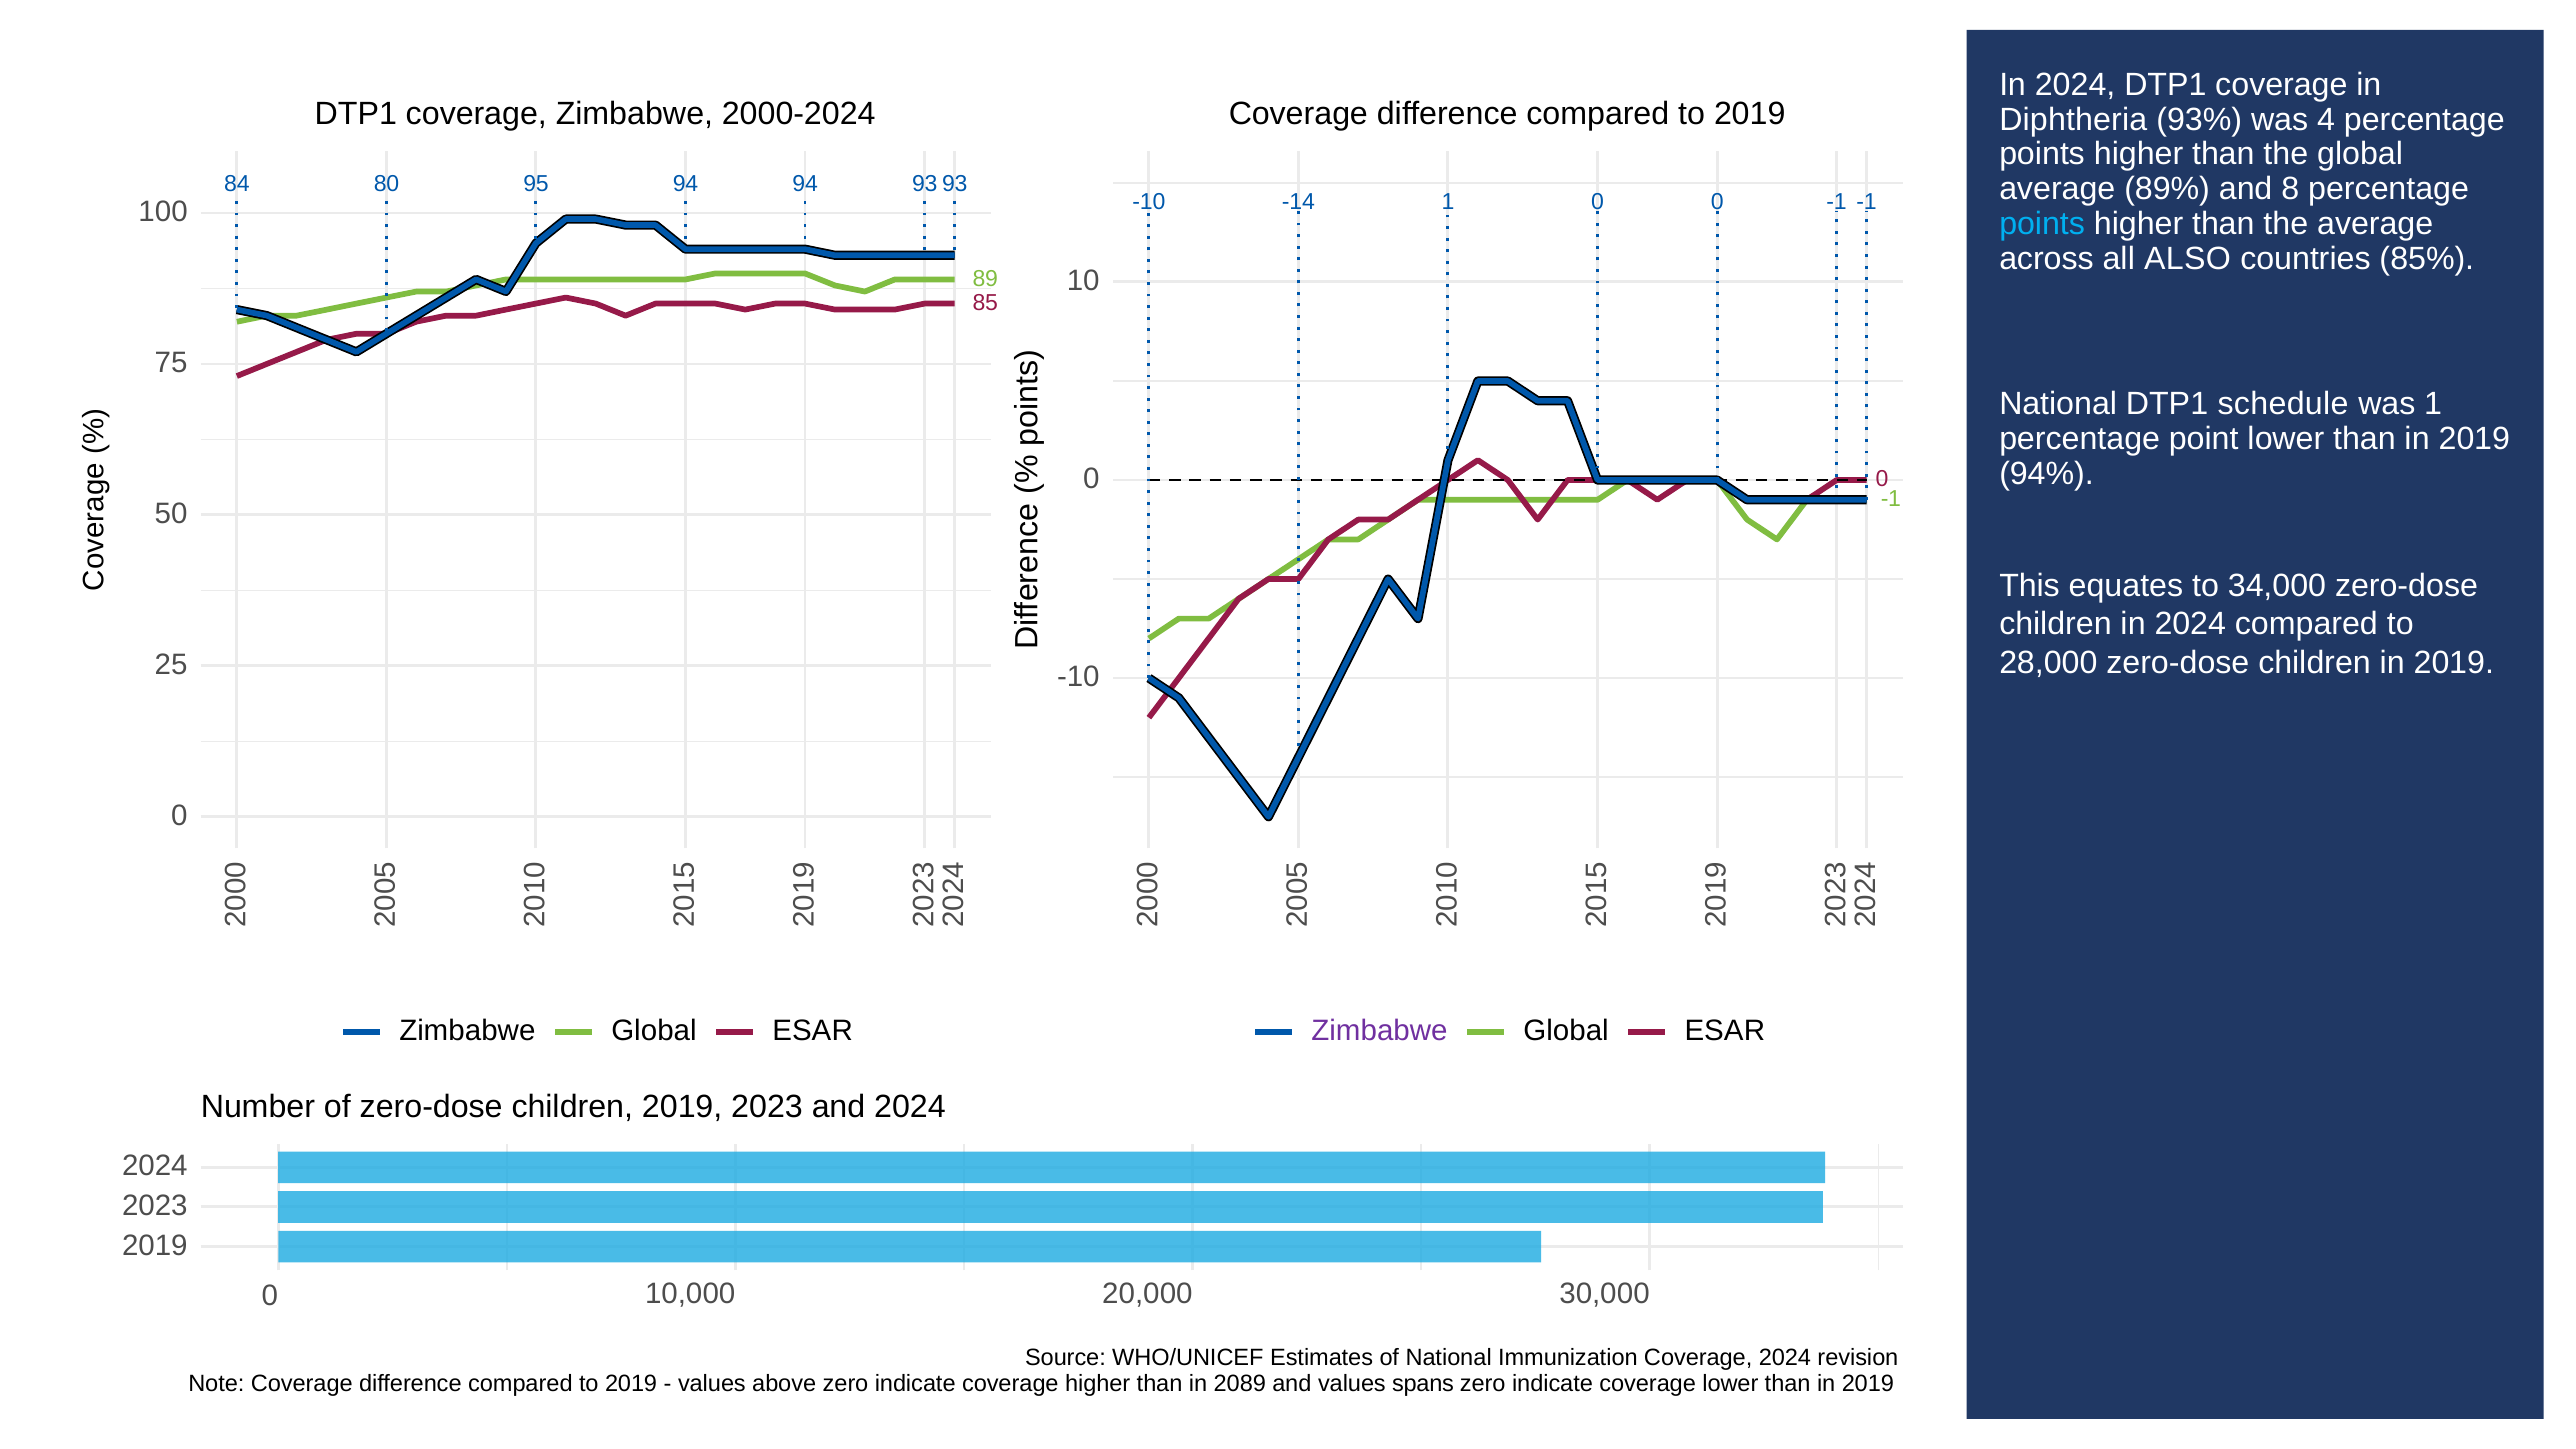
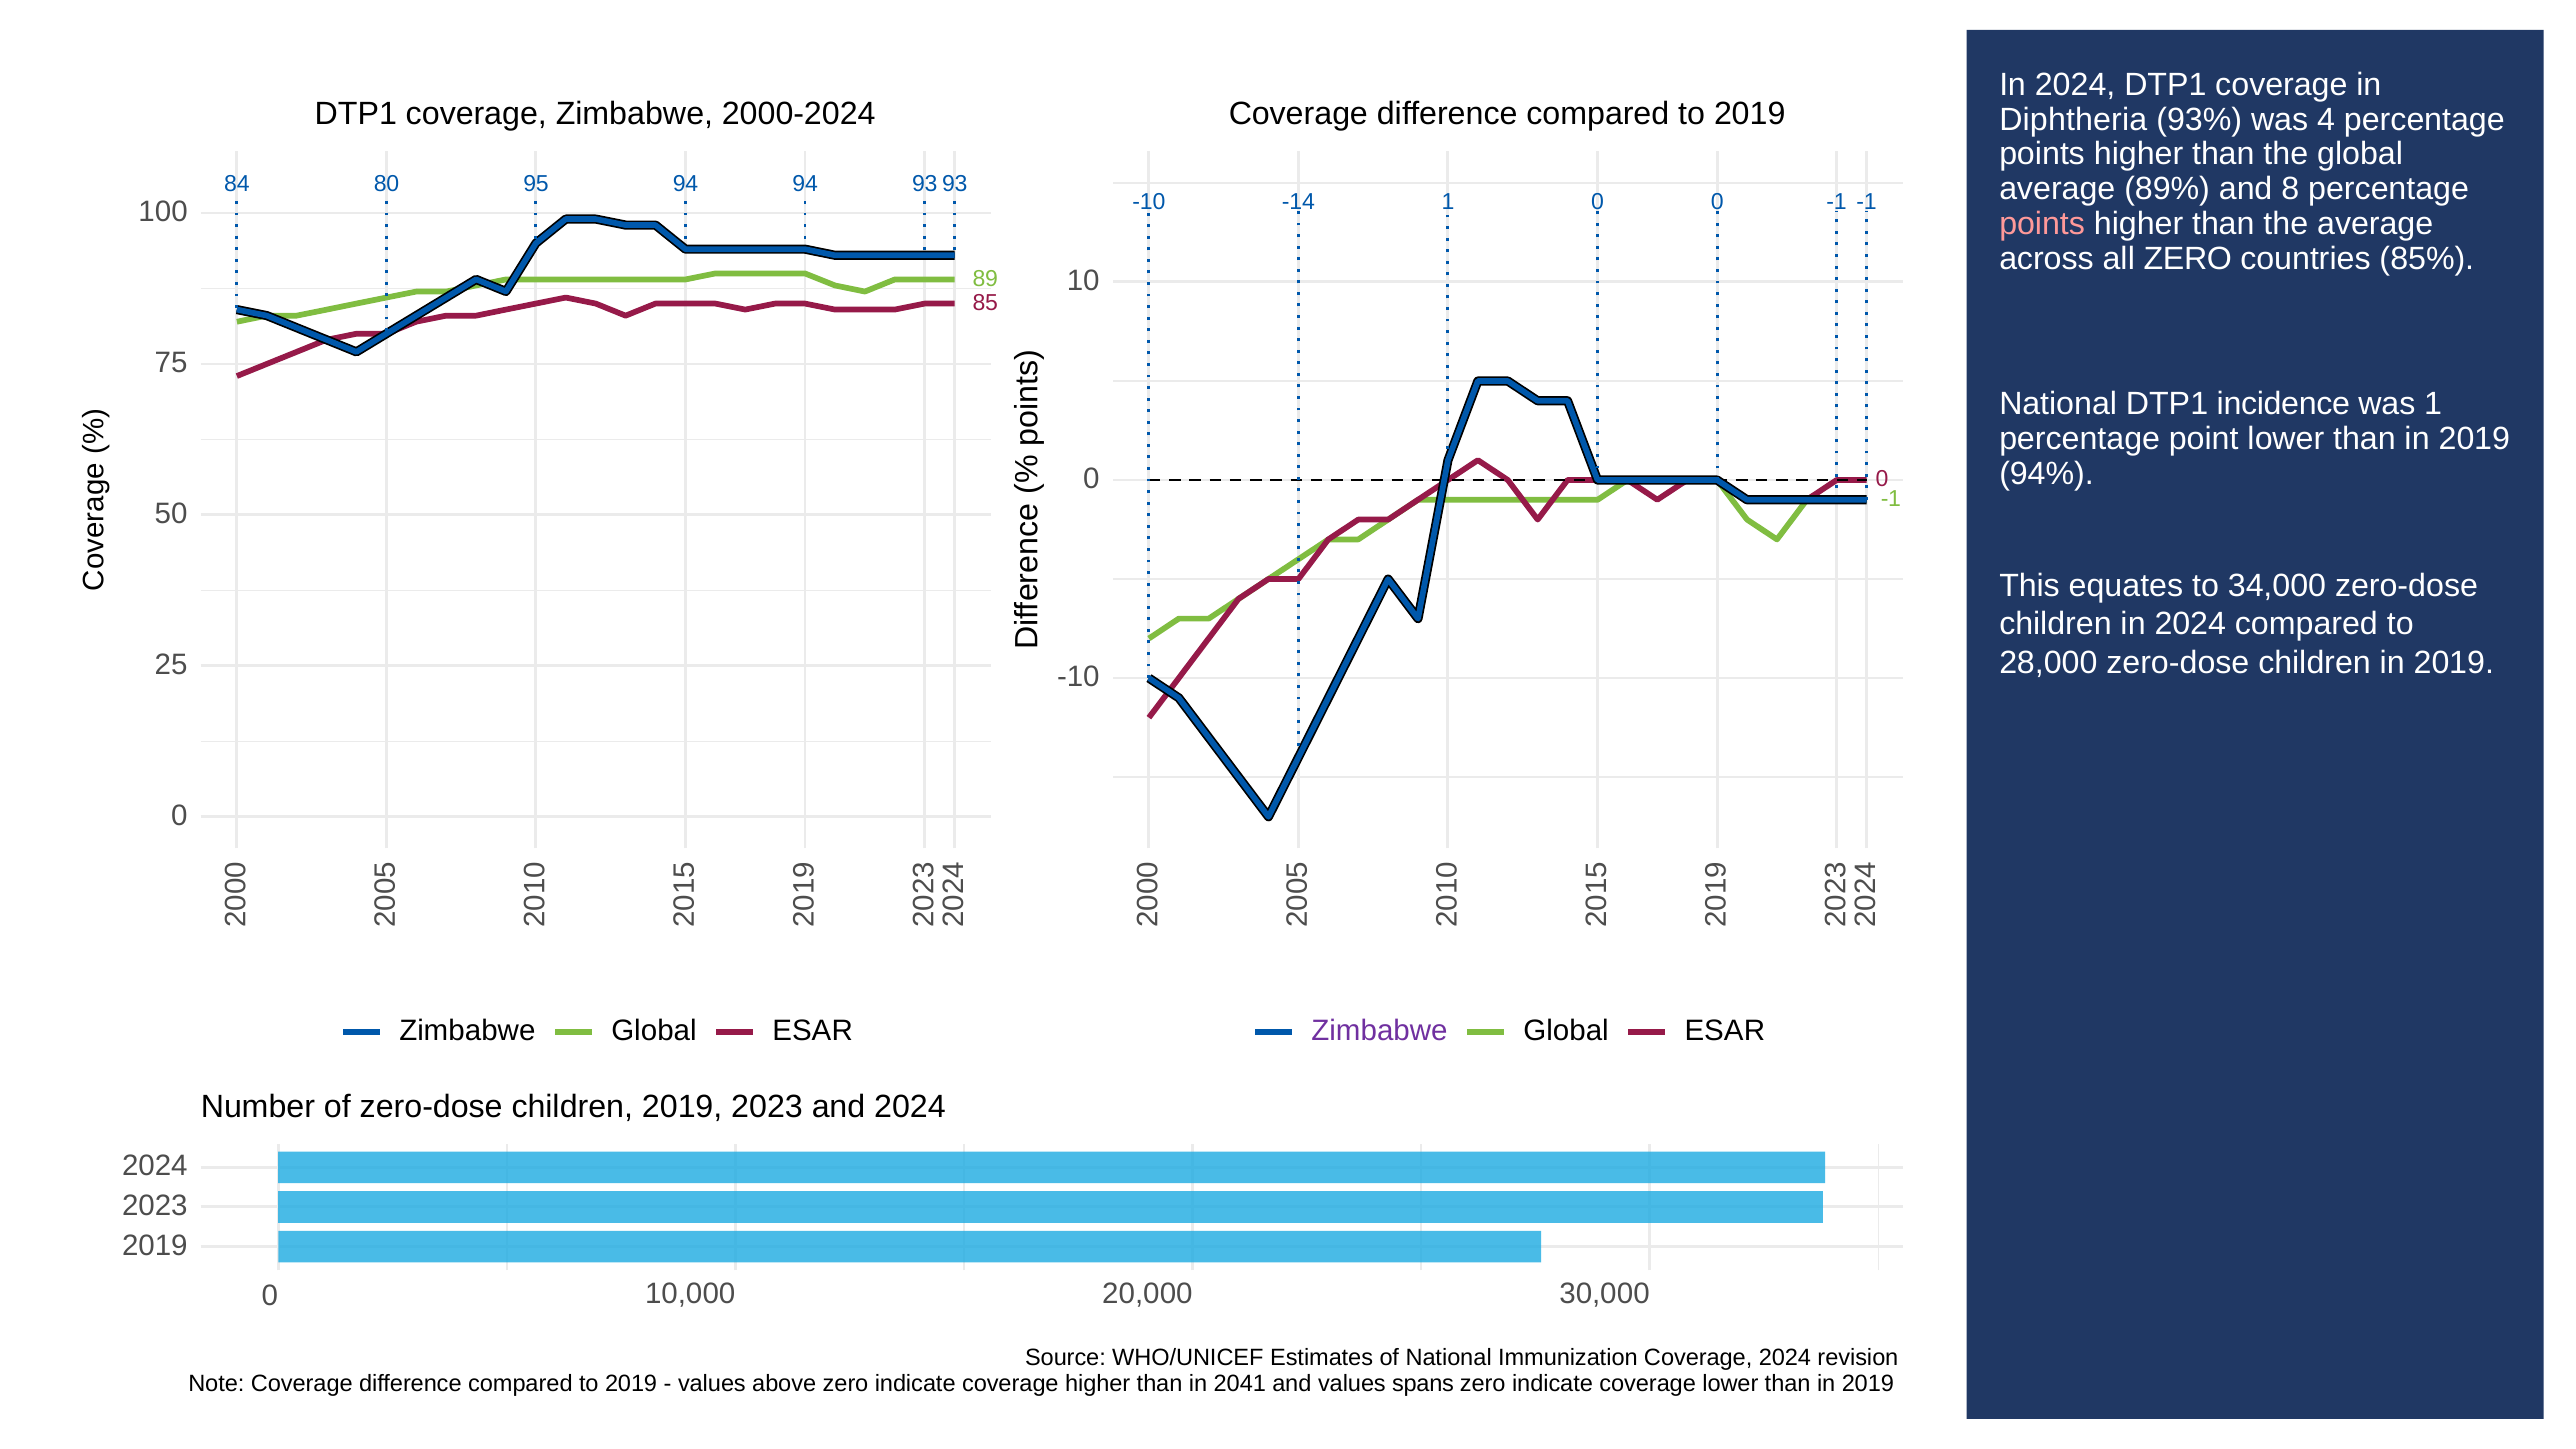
points at (2042, 224) colour: light blue -> pink
all ALSO: ALSO -> ZERO
schedule: schedule -> incidence
2089: 2089 -> 2041
